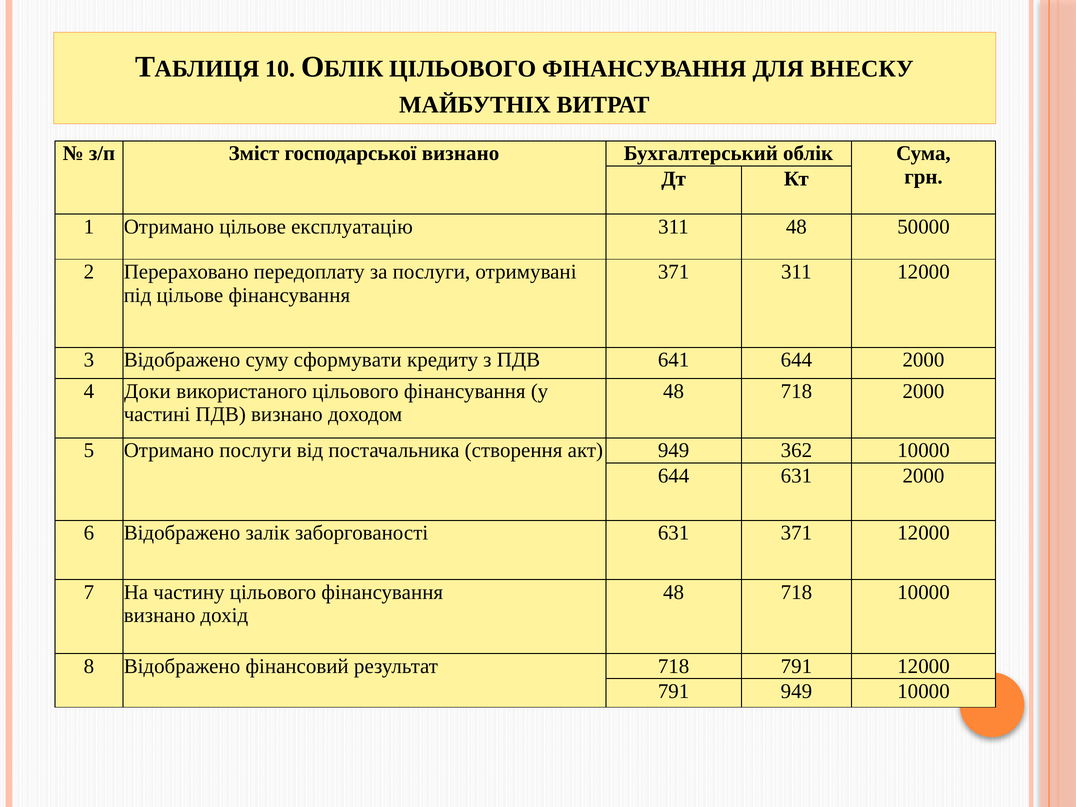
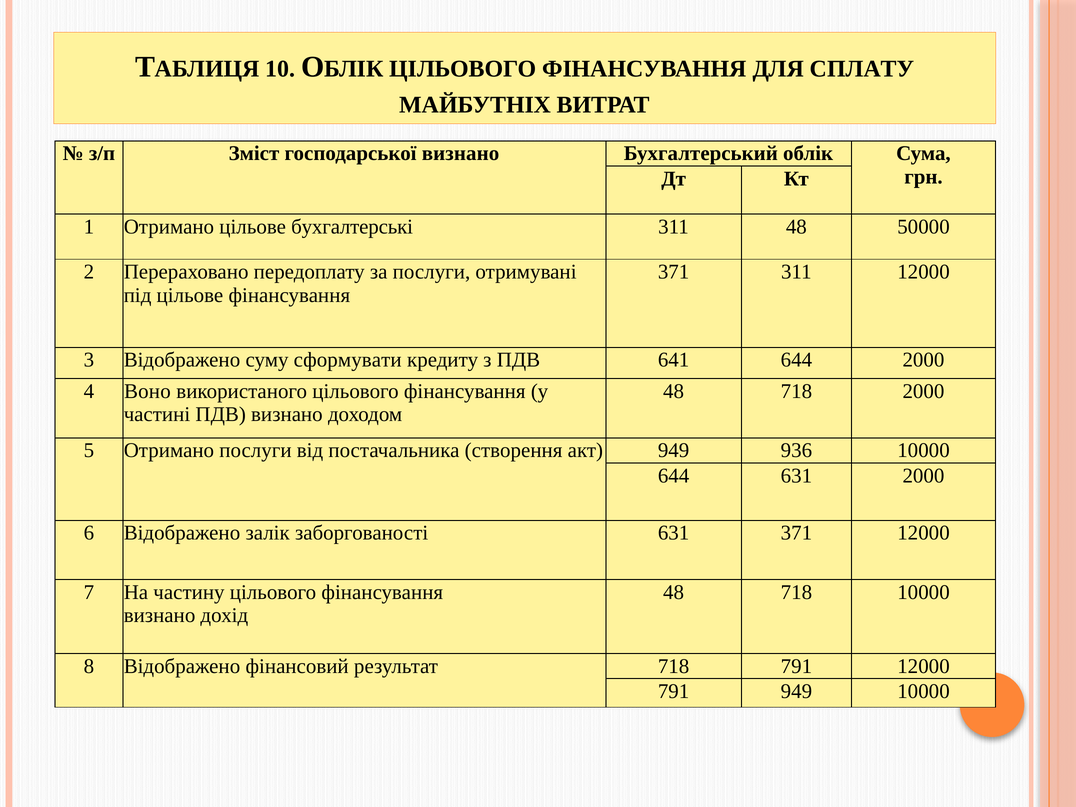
ВНЕСКУ: ВНЕСКУ -> СПЛАТУ
експлуатацію: експлуатацію -> бухгалтерські
Доки: Доки -> Воно
362: 362 -> 936
